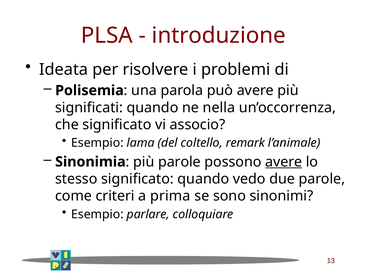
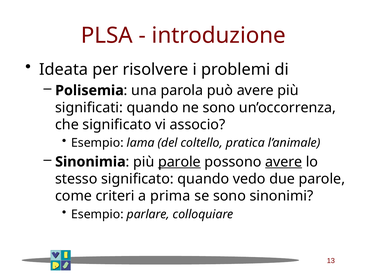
ne nella: nella -> sono
remark: remark -> pratica
parole at (179, 162) underline: none -> present
